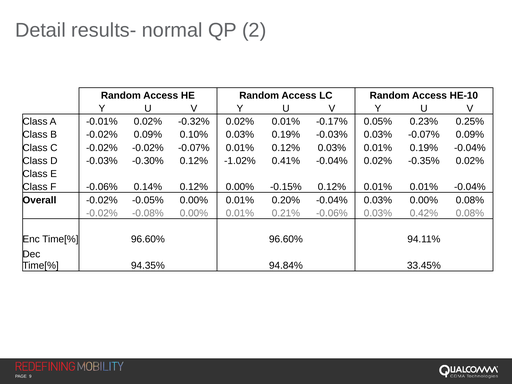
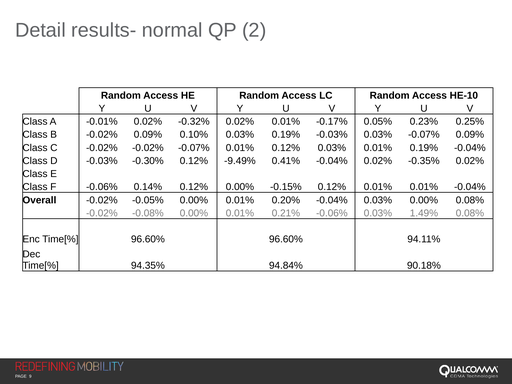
-1.02%: -1.02% -> -9.49%
0.42%: 0.42% -> 1.49%
33.45%: 33.45% -> 90.18%
